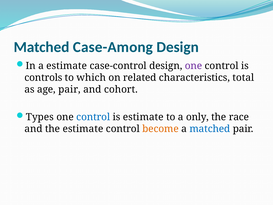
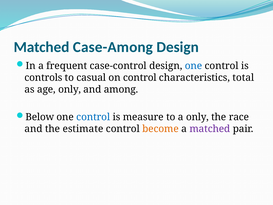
a estimate: estimate -> frequent
one at (194, 66) colour: purple -> blue
which: which -> casual
on related: related -> control
age pair: pair -> only
cohort: cohort -> among
Types: Types -> Below
is estimate: estimate -> measure
matched at (210, 129) colour: blue -> purple
